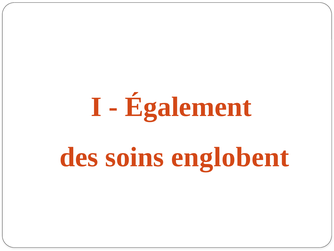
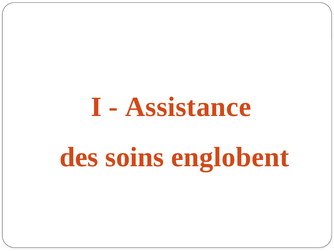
Également: Également -> Assistance
